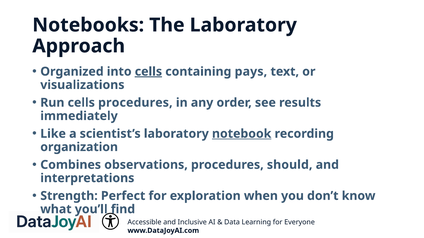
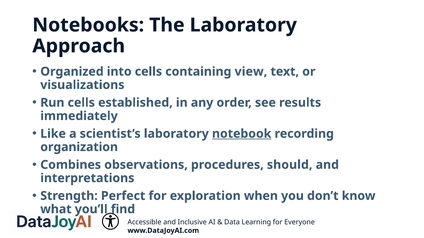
cells at (148, 72) underline: present -> none
pays: pays -> view
cells procedures: procedures -> established
